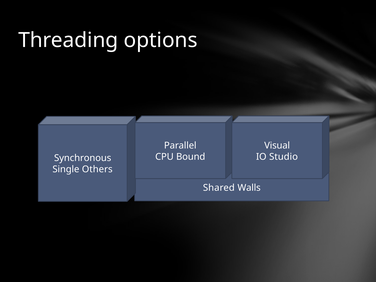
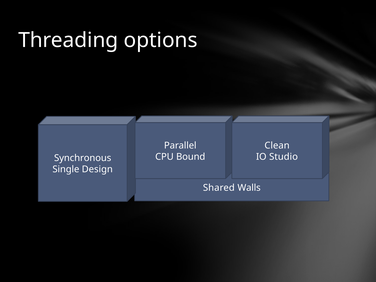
Visual: Visual -> Clean
Others: Others -> Design
